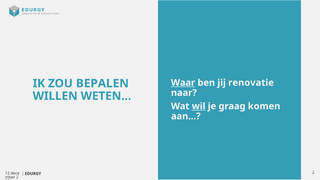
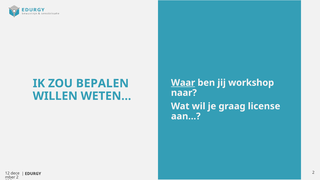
renovatie: renovatie -> workshop
wil underline: present -> none
komen: komen -> license
